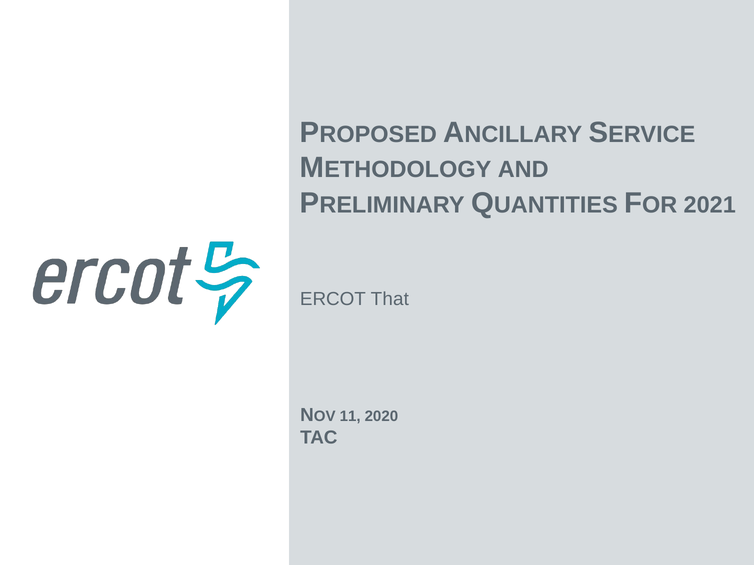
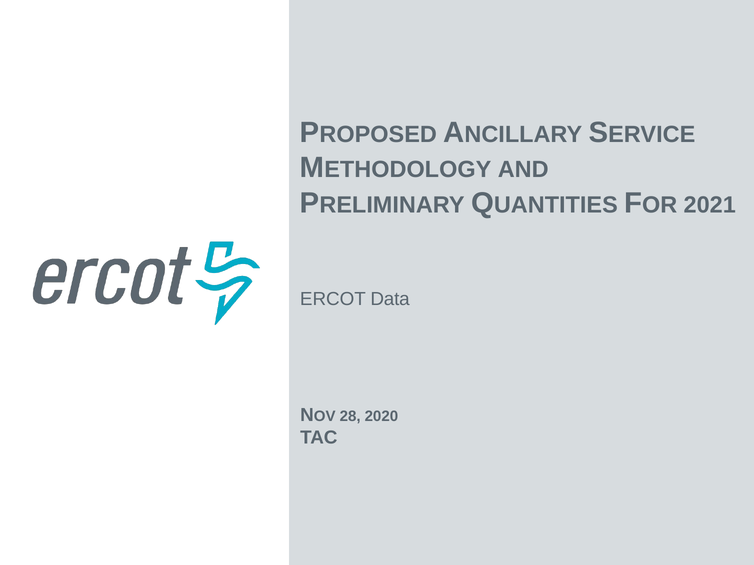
That: That -> Data
11: 11 -> 28
